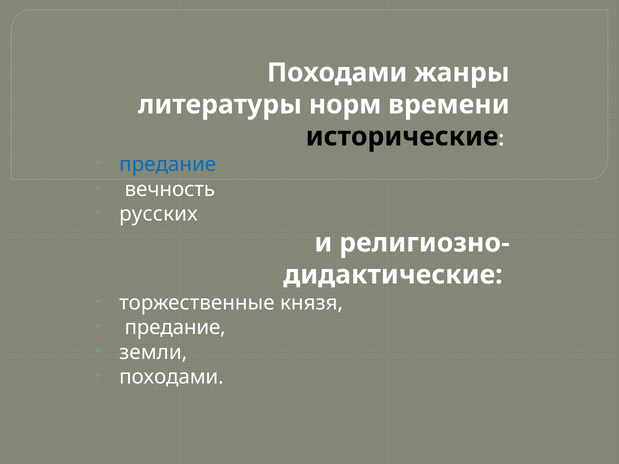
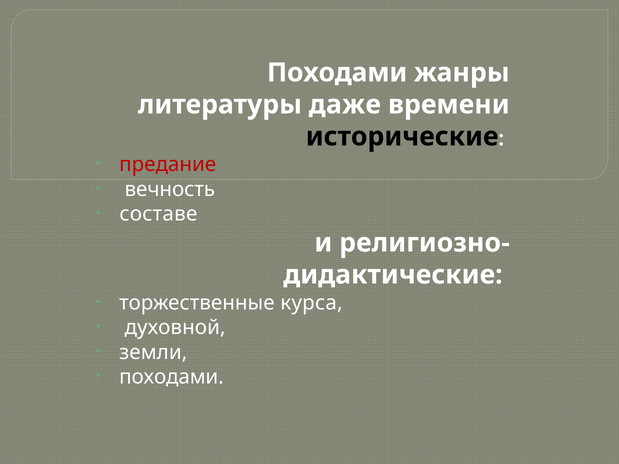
норм: норм -> даже
предание at (168, 165) colour: blue -> red
русских: русских -> составе
князя: князя -> курса
предание at (175, 328): предание -> духовной
